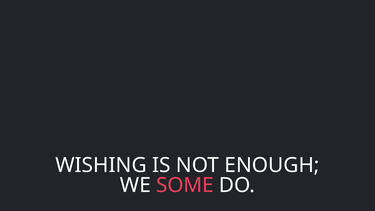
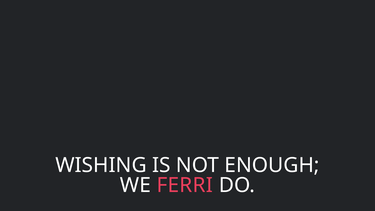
SOME: SOME -> FERRI
